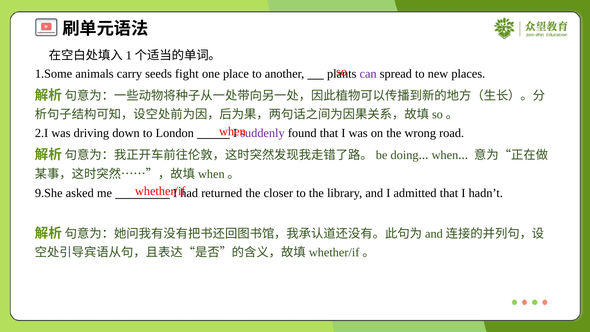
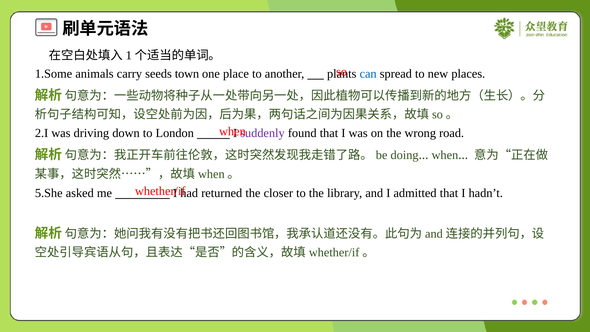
fight: fight -> town
can colour: purple -> blue
9.She: 9.She -> 5.She
